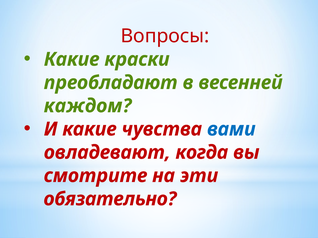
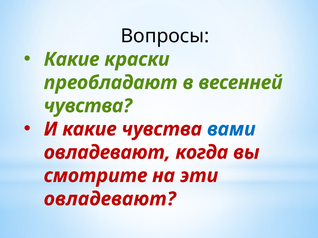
Вопросы colour: red -> black
каждом at (88, 106): каждом -> чувства
обязательно at (110, 199): обязательно -> овладевают
